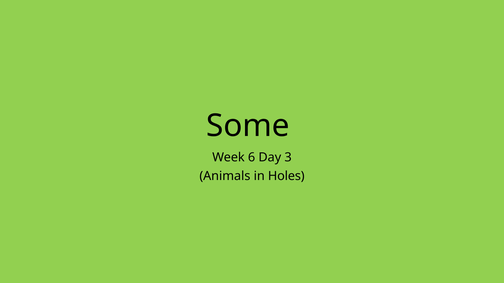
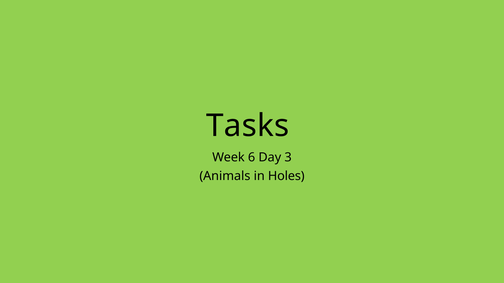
Some: Some -> Tasks
